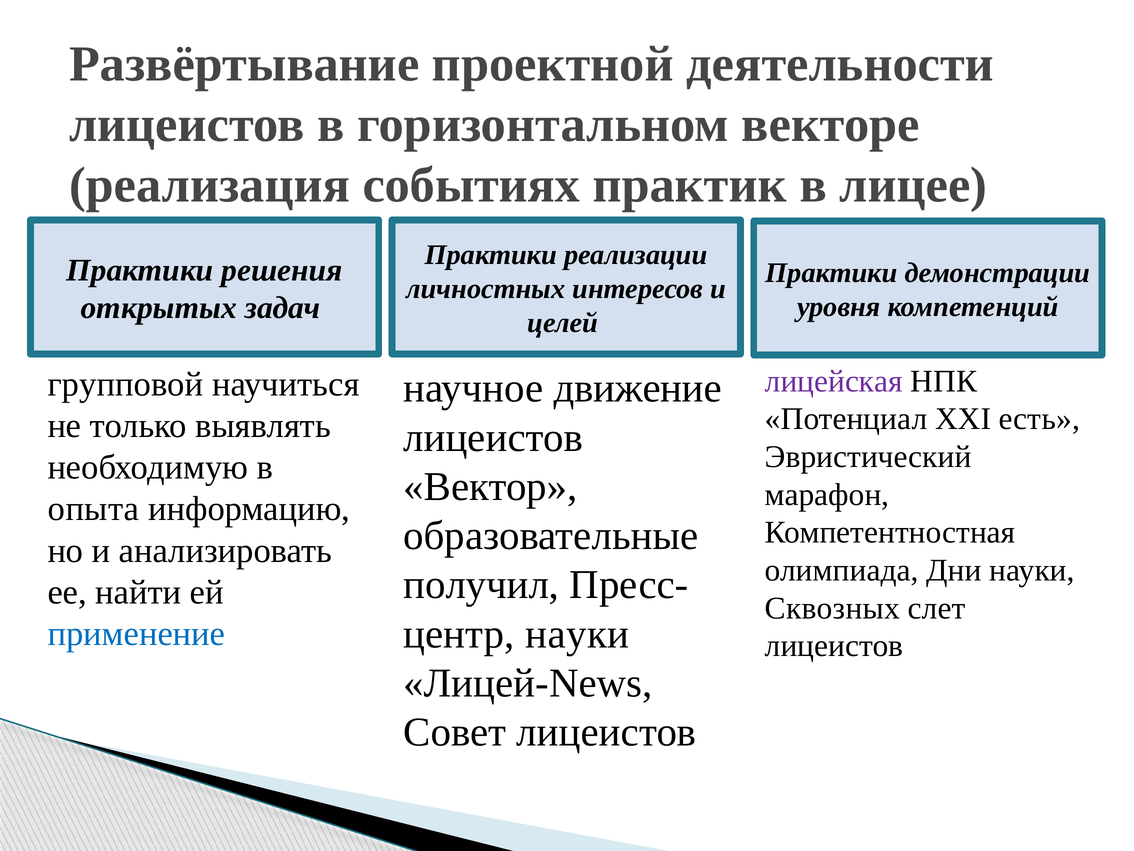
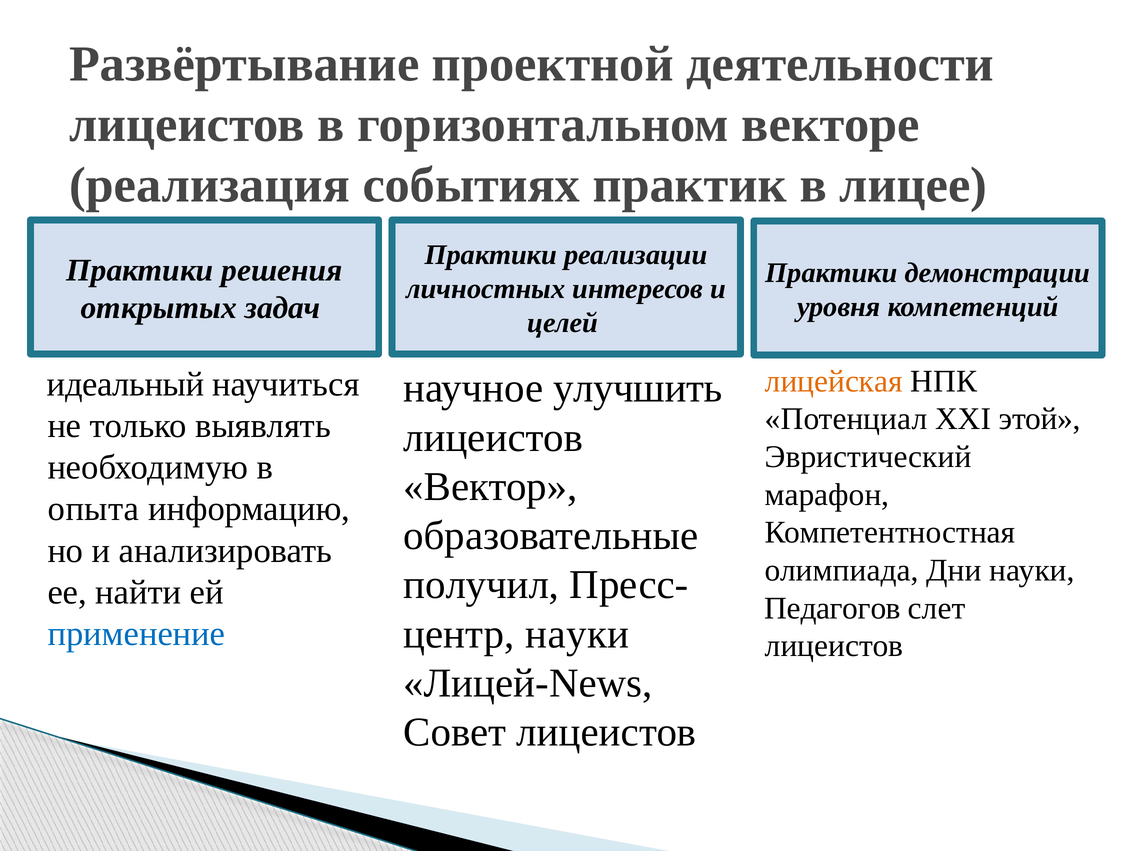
лицейская colour: purple -> orange
групповой: групповой -> идеальный
движение: движение -> улучшить
есть: есть -> этой
Сквозных: Сквозных -> Педагогов
